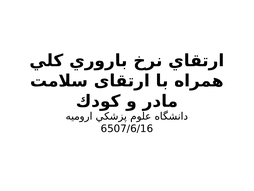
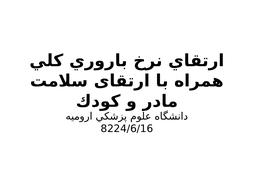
6507/6/16: 6507/6/16 -> 8224/6/16
